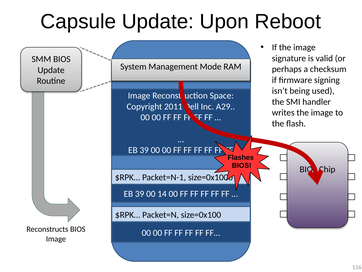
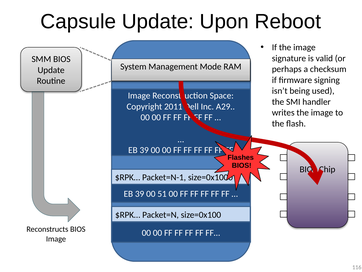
14: 14 -> 51
